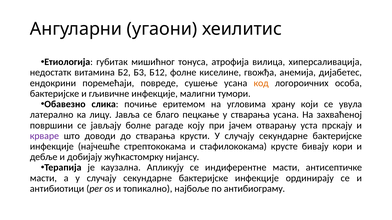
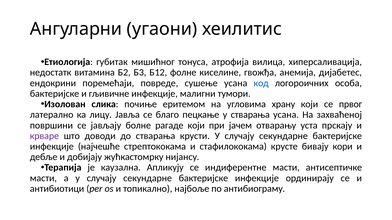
код colour: orange -> blue
Обавезно: Обавезно -> Изолован
увула: увула -> првог
рагаде коју: коју -> који
